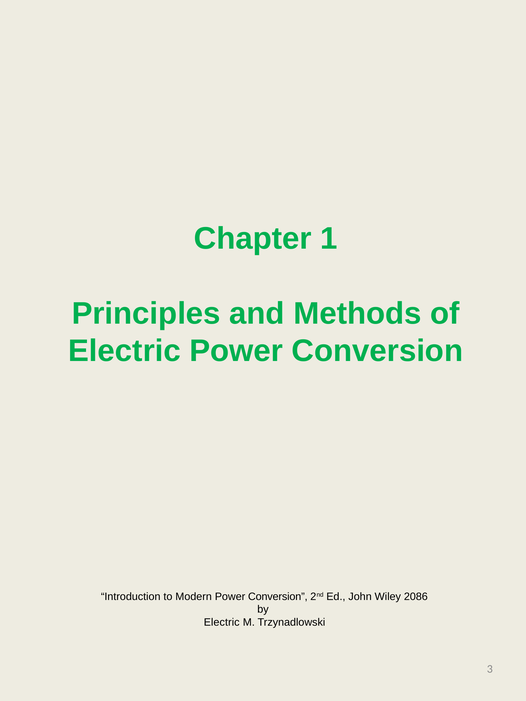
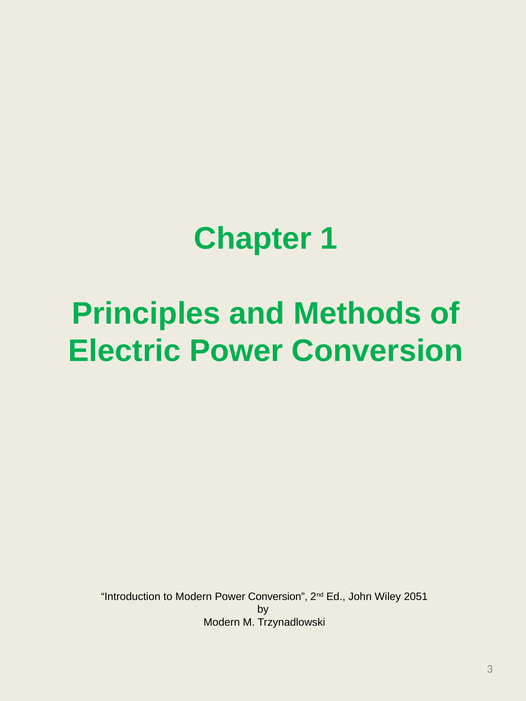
2086: 2086 -> 2051
Electric at (222, 623): Electric -> Modern
